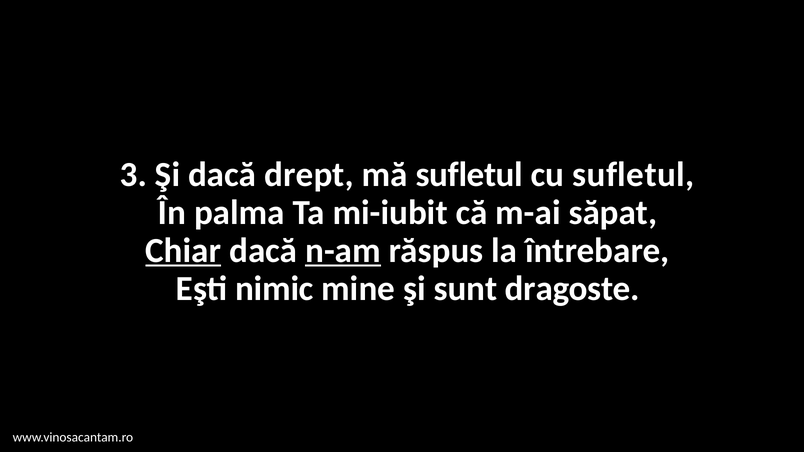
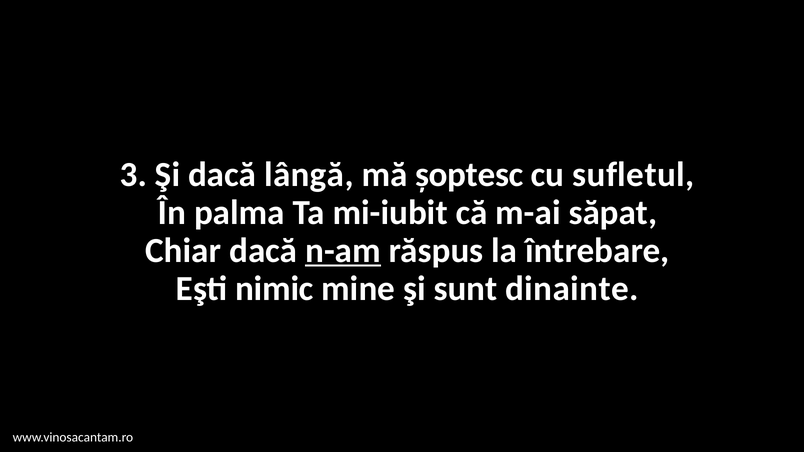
drept: drept -> lângă
mă sufletul: sufletul -> şoptesc
Chiar underline: present -> none
dragoste: dragoste -> dinainte
